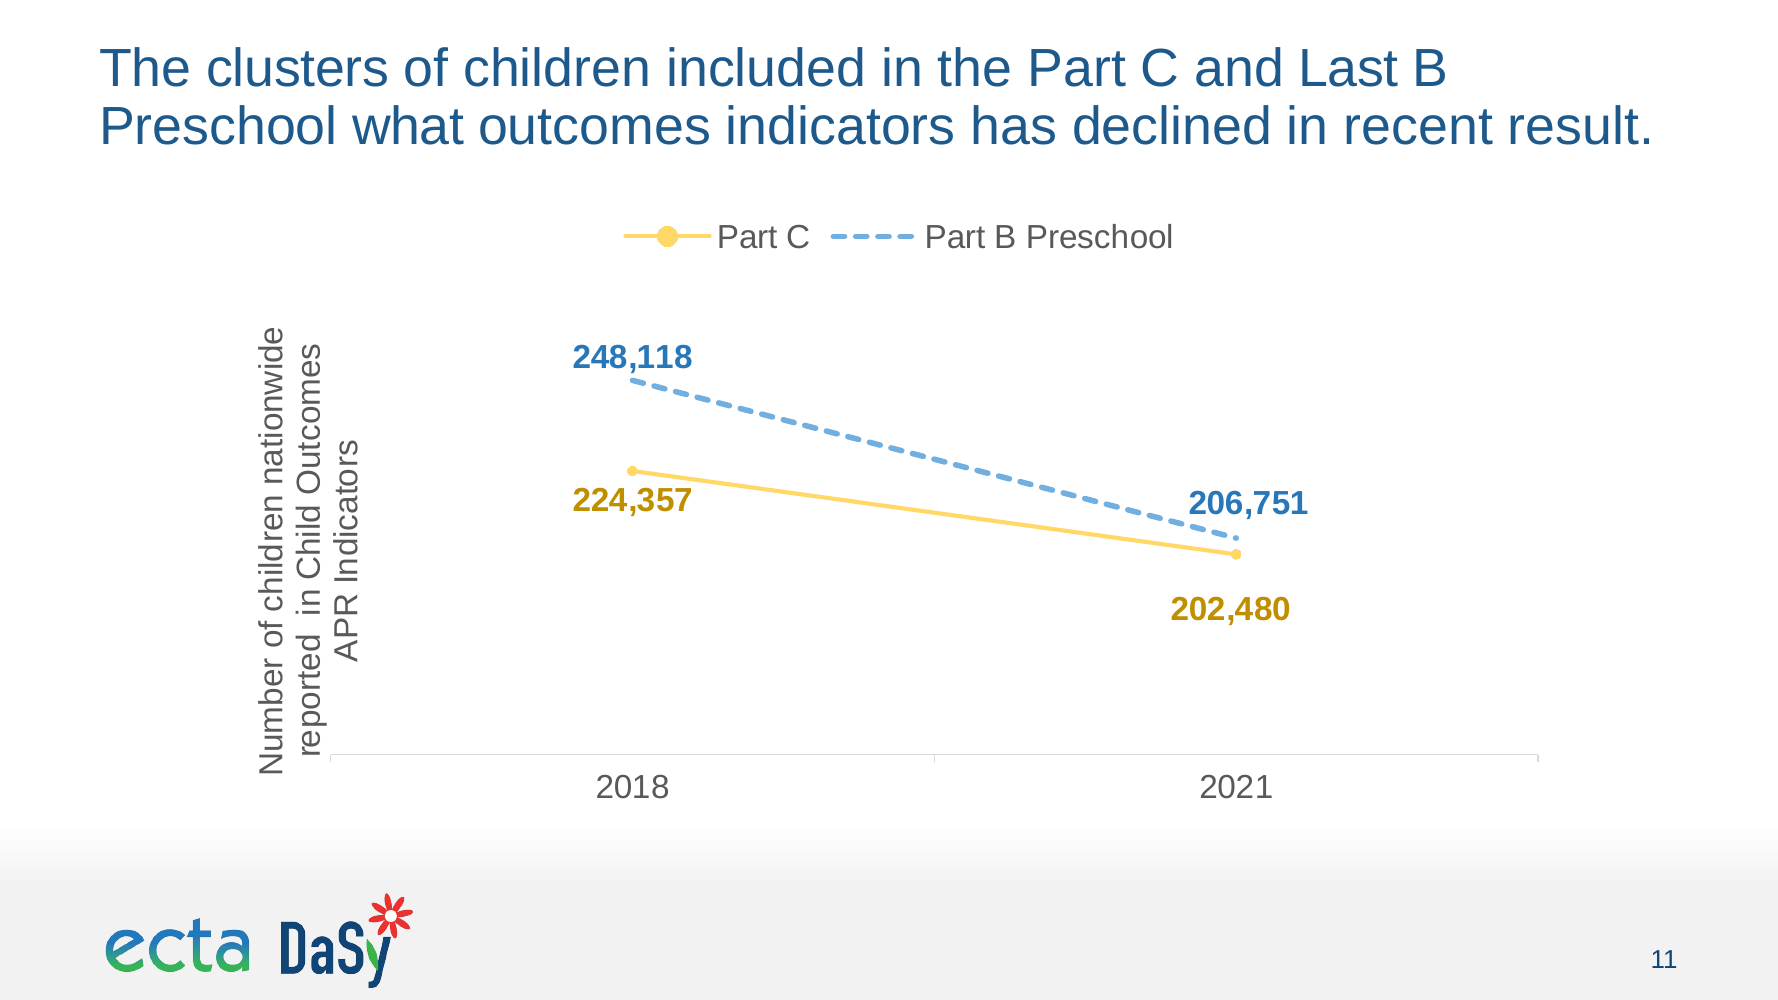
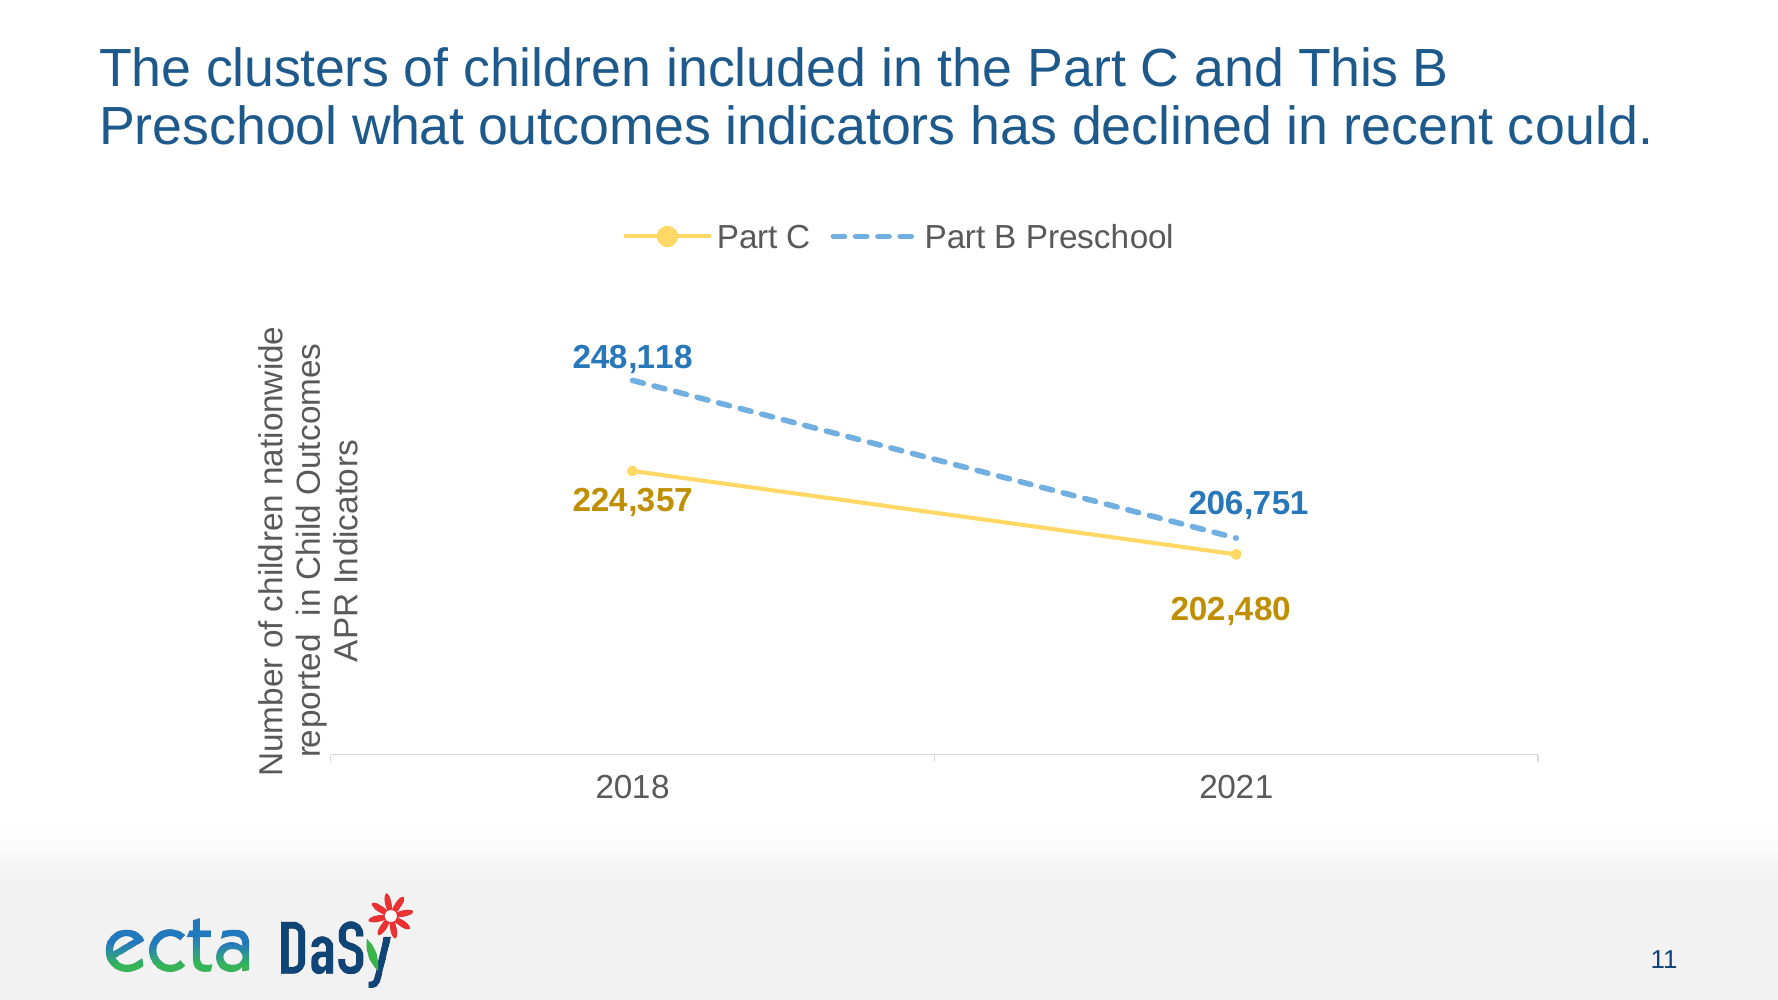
Last: Last -> This
result: result -> could
